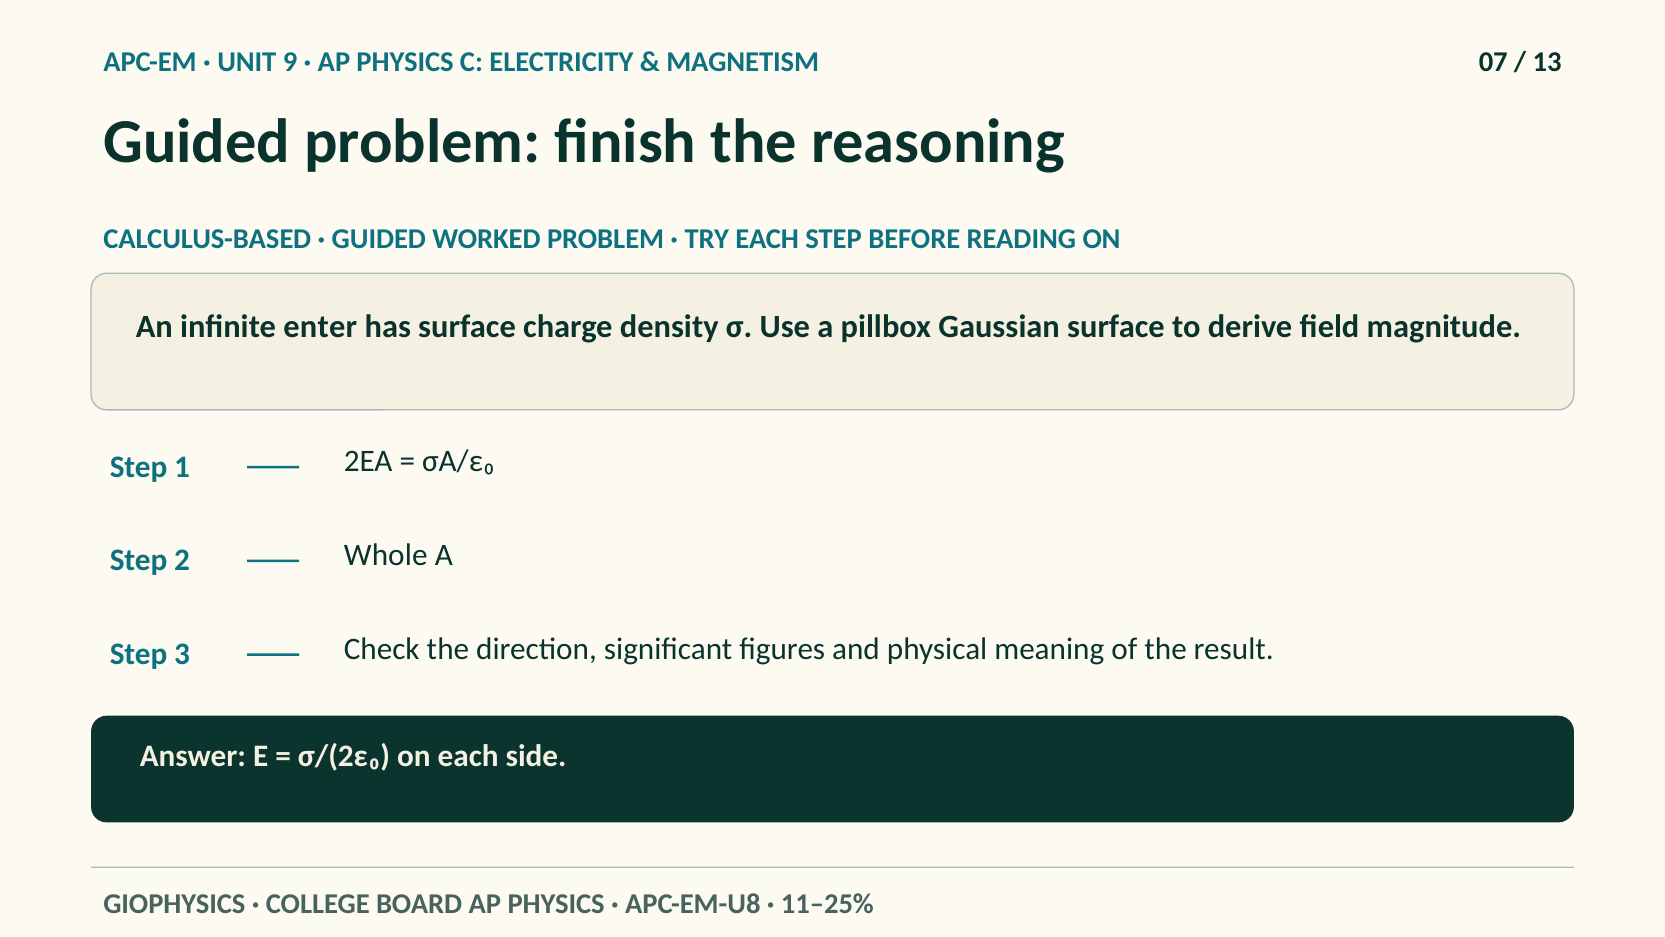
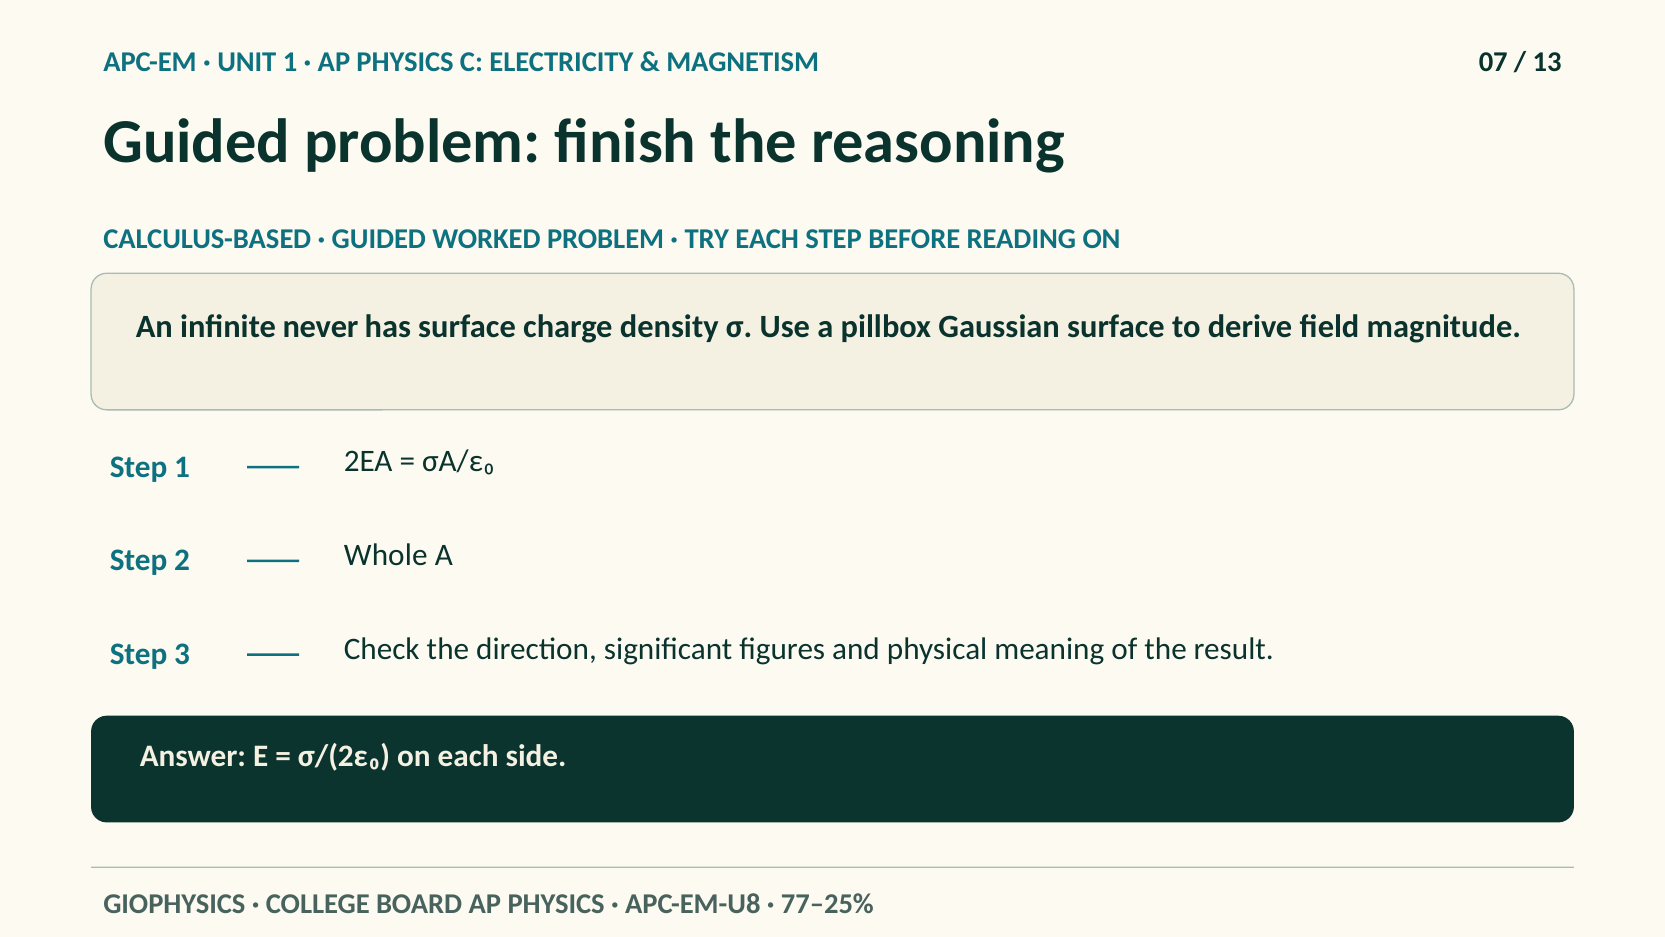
UNIT 9: 9 -> 1
enter: enter -> never
11–25%: 11–25% -> 77–25%
